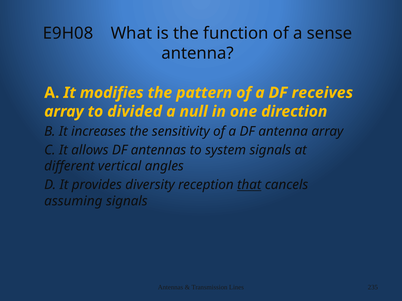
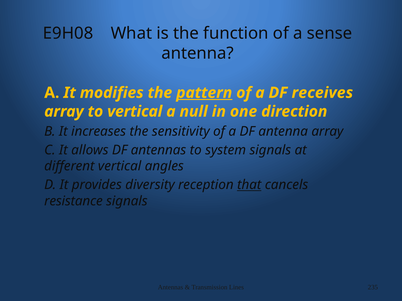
pattern underline: none -> present
to divided: divided -> vertical
assuming: assuming -> resistance
